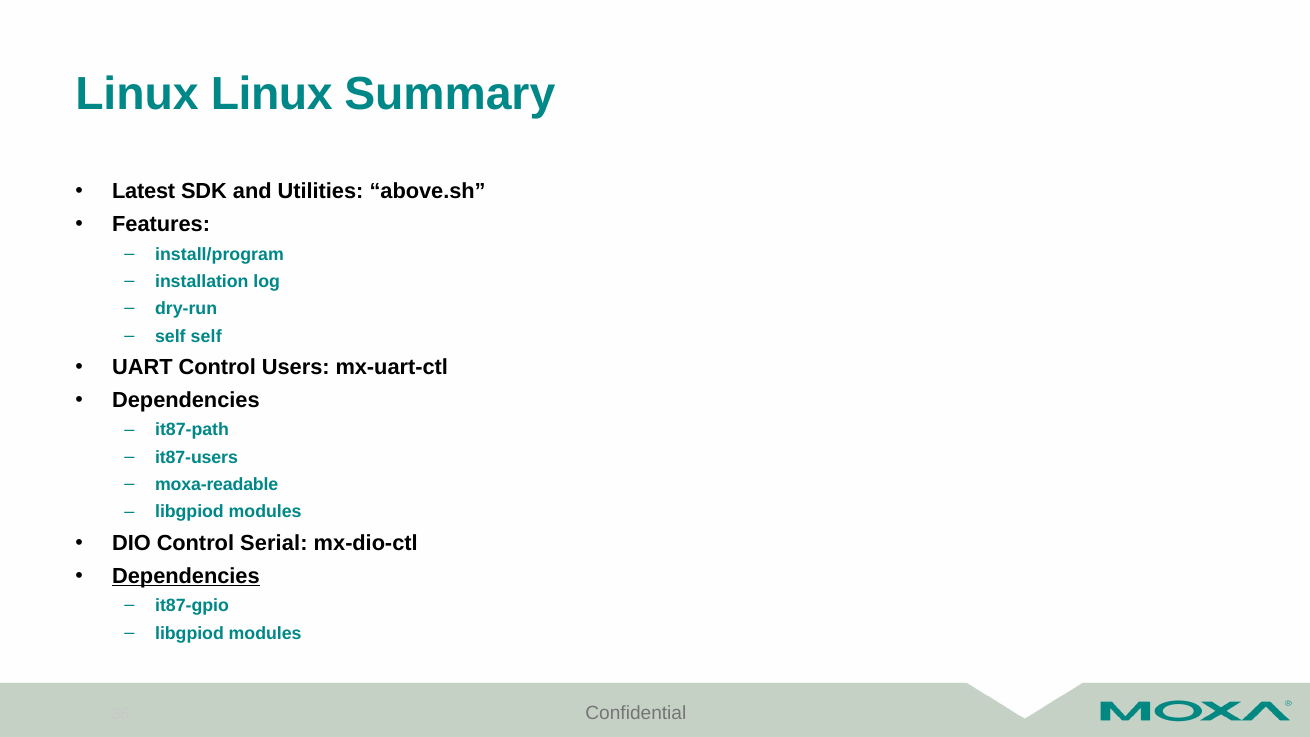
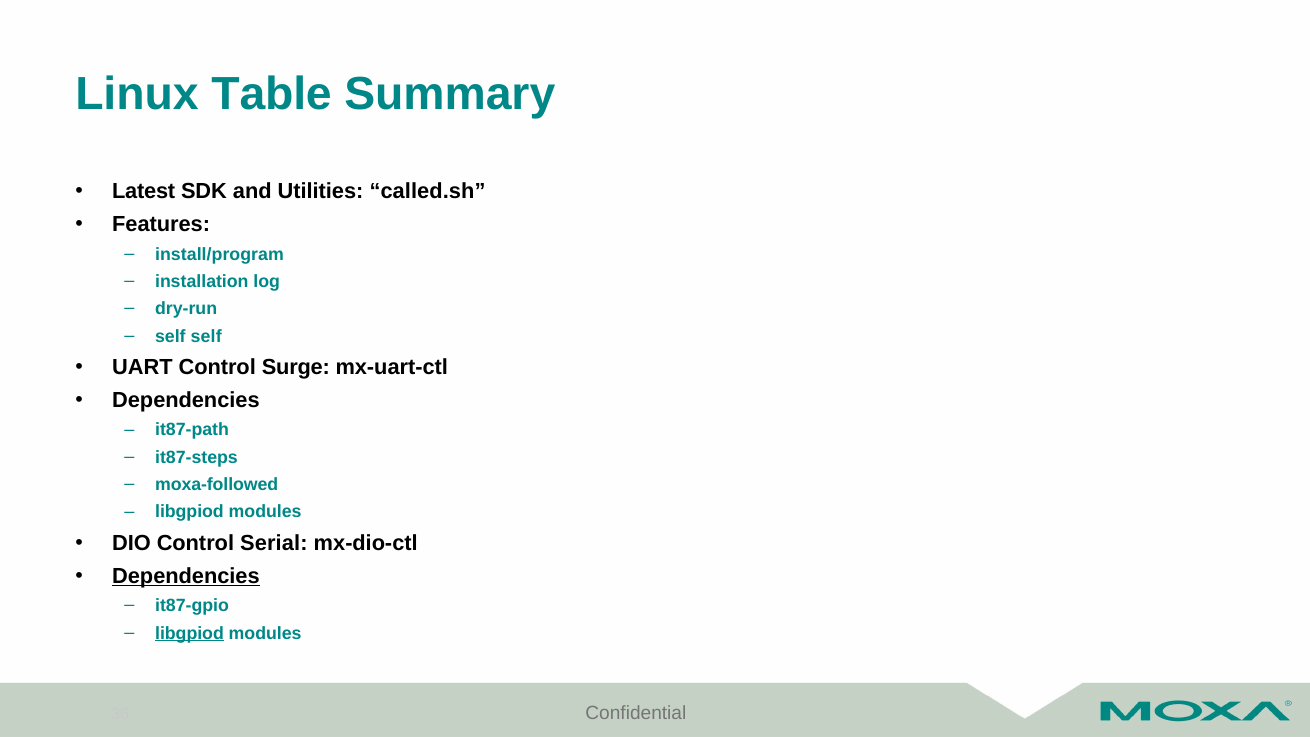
Linux Linux: Linux -> Table
above.sh: above.sh -> called.sh
Users: Users -> Surge
it87-users: it87-users -> it87-steps
moxa-readable: moxa-readable -> moxa-followed
libgpiod at (189, 633) underline: none -> present
